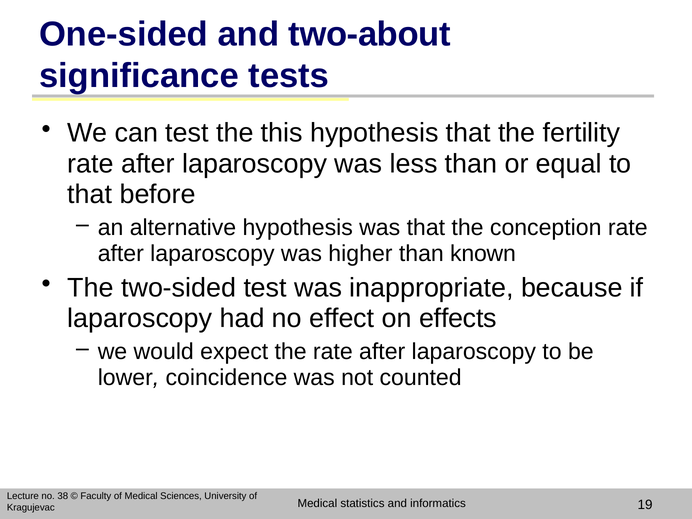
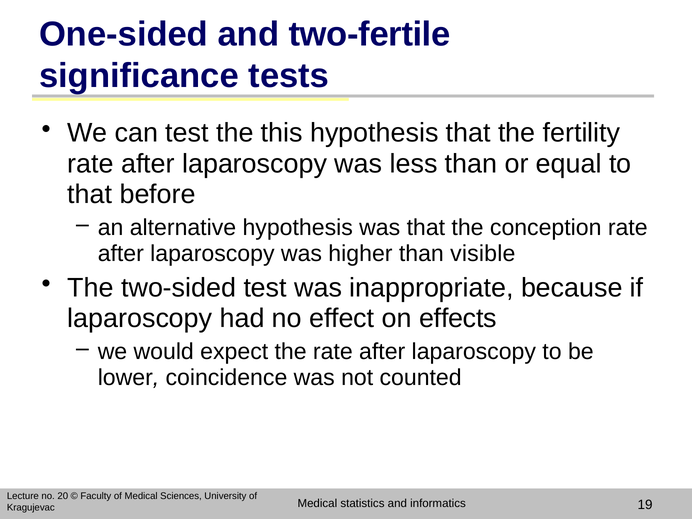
two-about: two-about -> two-fertile
known: known -> visible
38: 38 -> 20
